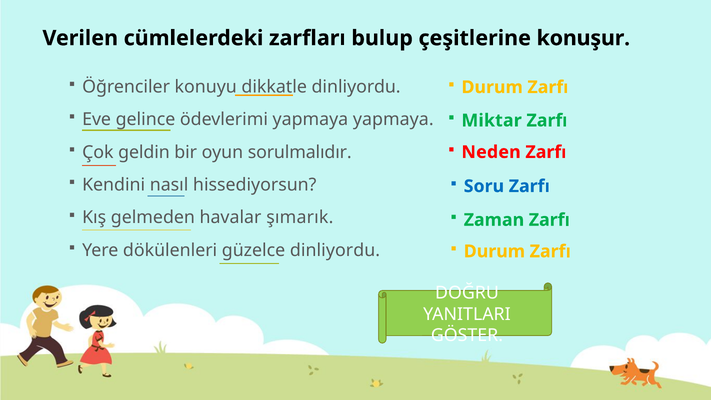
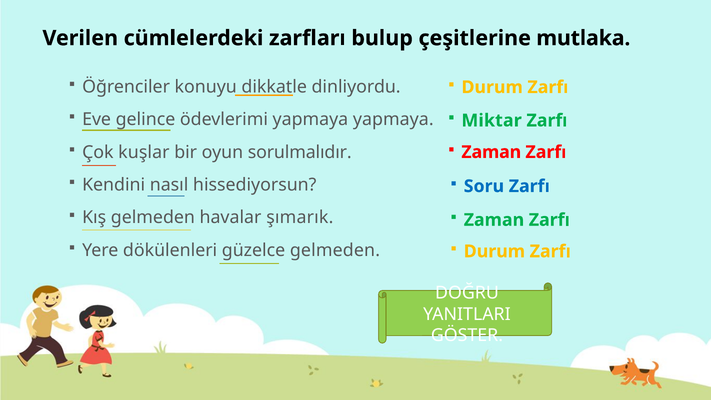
konuşur: konuşur -> mutlaka
Neden at (491, 152): Neden -> Zaman
geldin: geldin -> kuşlar
güzelce dinliyordu: dinliyordu -> gelmeden
